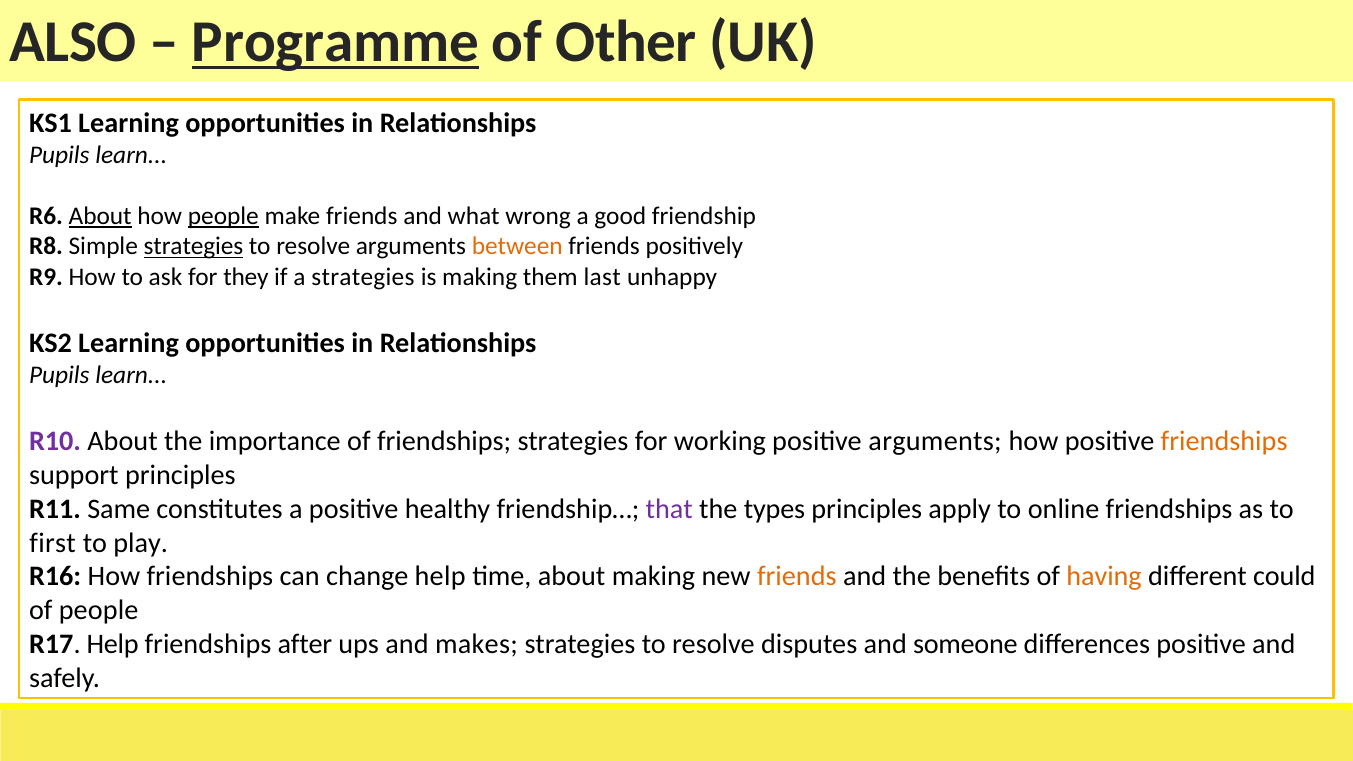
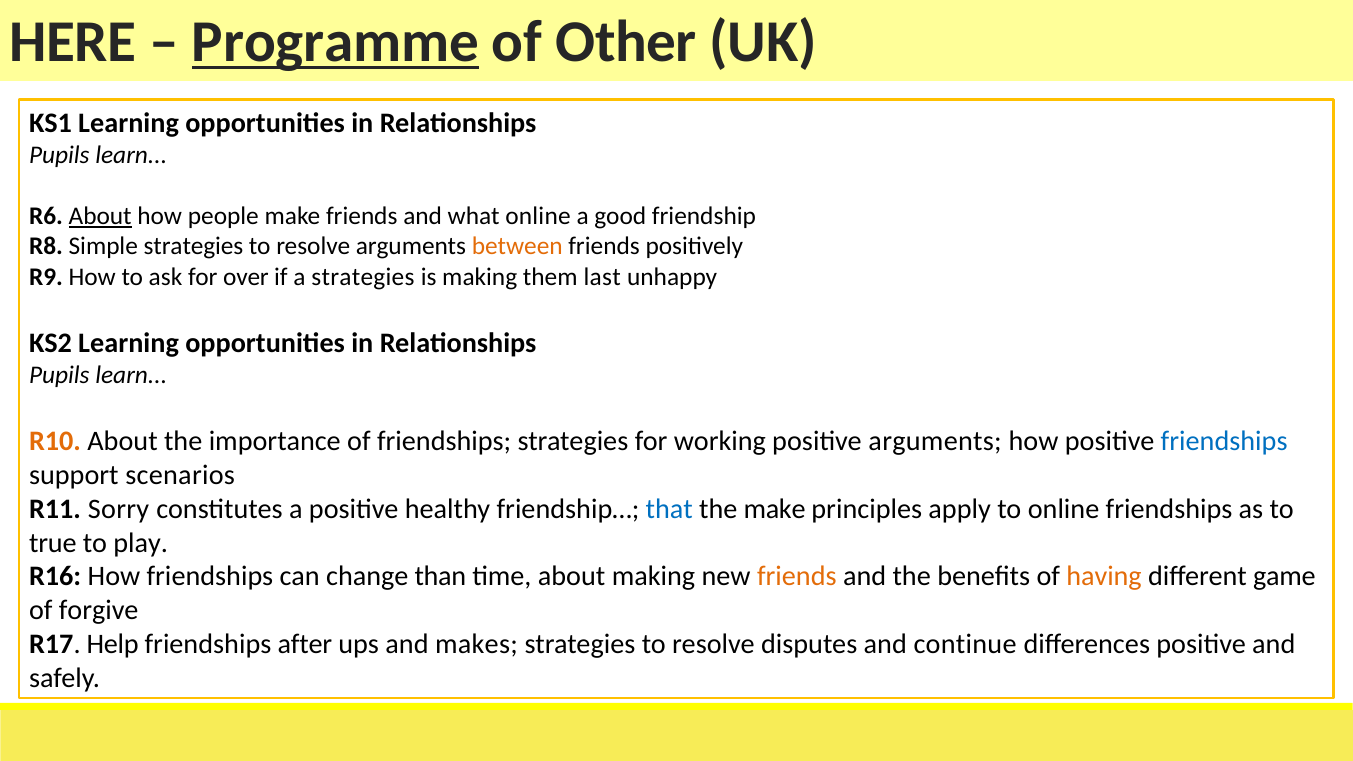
ALSO: ALSO -> HERE
people at (223, 216) underline: present -> none
what wrong: wrong -> online
strategies at (193, 247) underline: present -> none
they: they -> over
R10 colour: purple -> orange
friendships at (1224, 441) colour: orange -> blue
support principles: principles -> scenarios
Same: Same -> Sorry
that colour: purple -> blue
the types: types -> make
first: first -> true
change help: help -> than
could: could -> game
of people: people -> forgive
someone: someone -> continue
